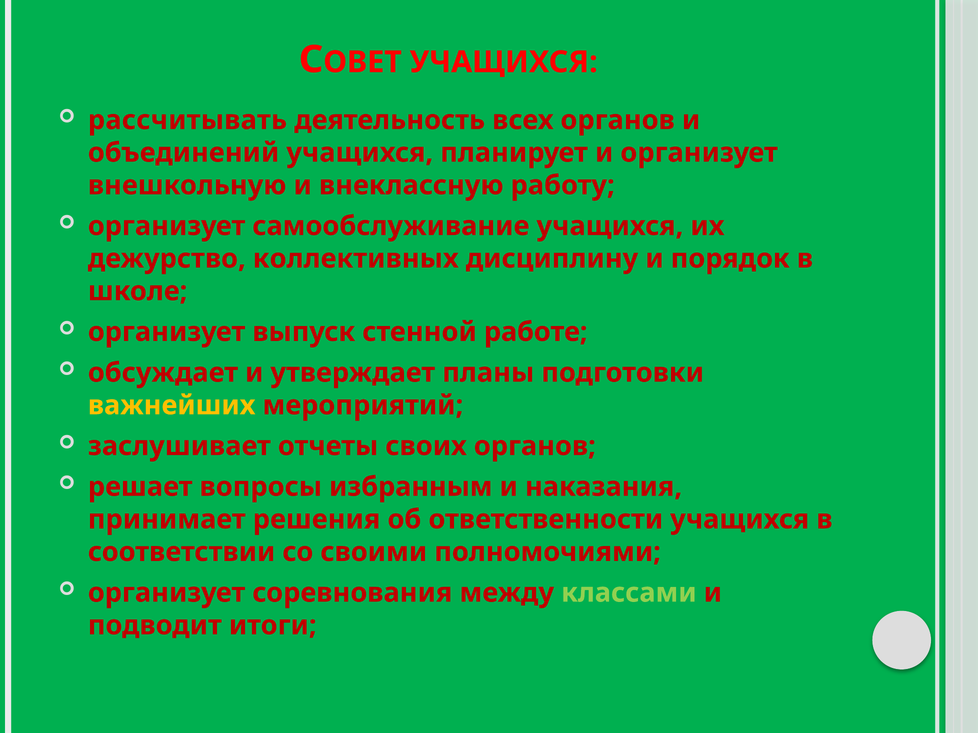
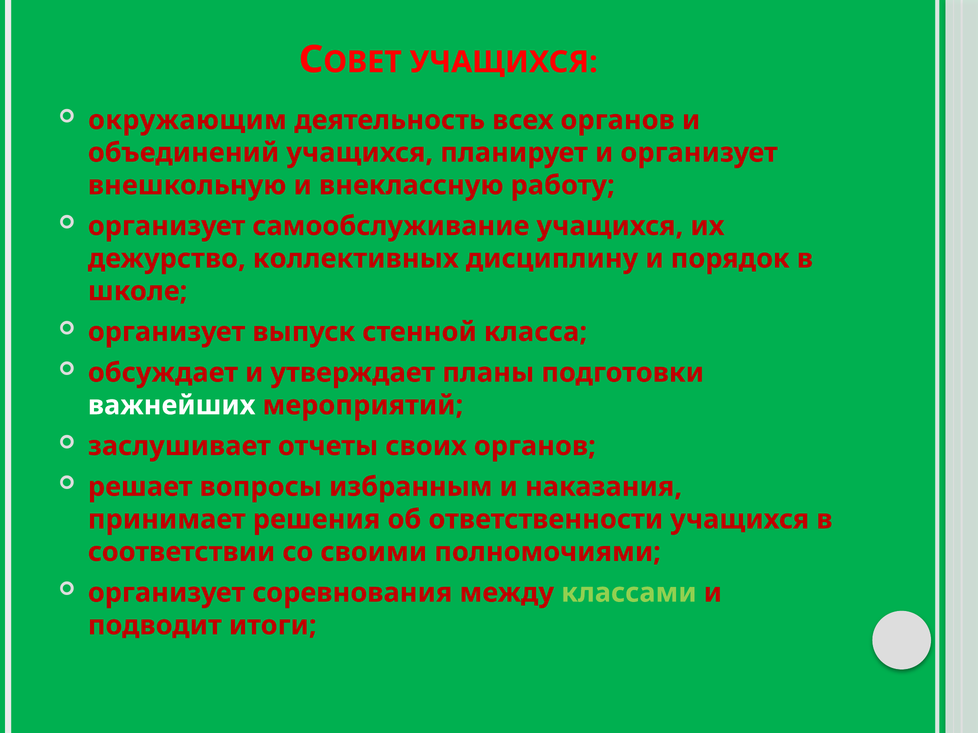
рассчитывать: рассчитывать -> окружающим
работе: работе -> класса
важнейших colour: yellow -> white
